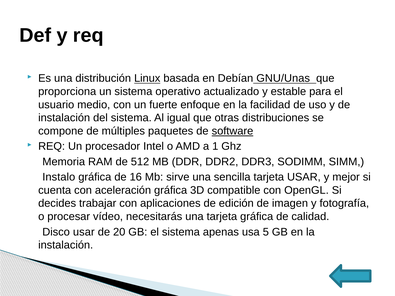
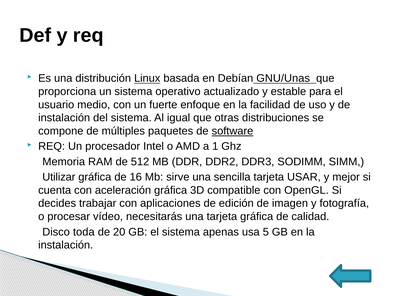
Instalo: Instalo -> Utilizar
Disco usar: usar -> toda
